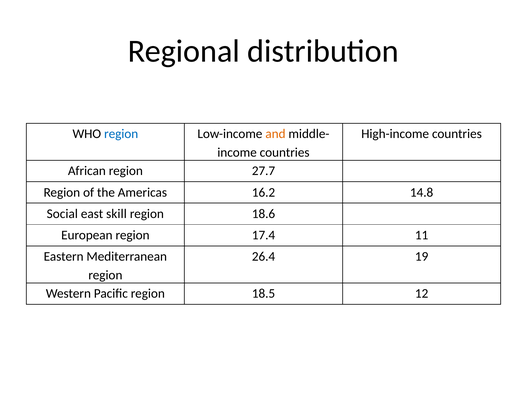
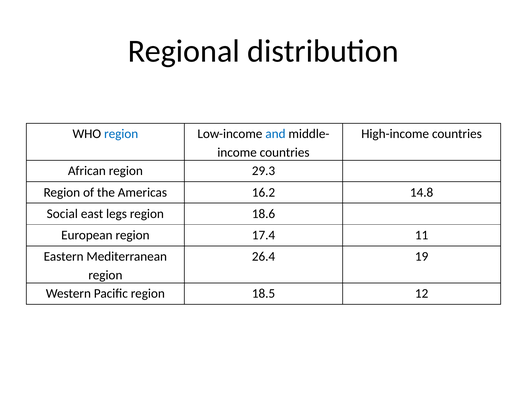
and colour: orange -> blue
27.7: 27.7 -> 29.3
skill: skill -> legs
